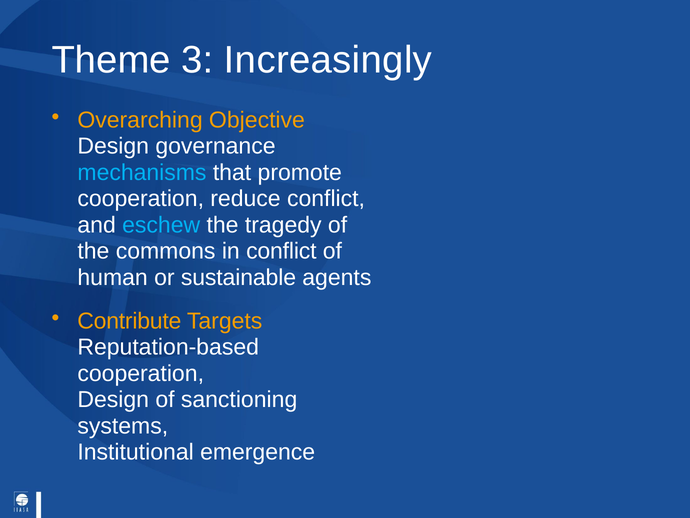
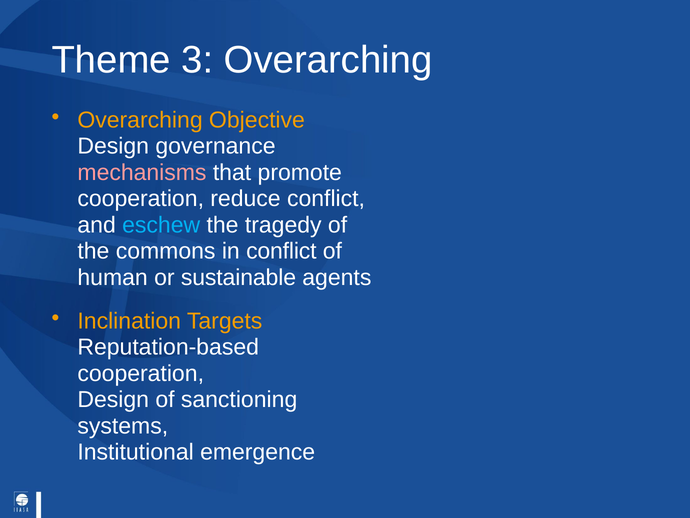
3 Increasingly: Increasingly -> Overarching
mechanisms colour: light blue -> pink
Contribute: Contribute -> Inclination
